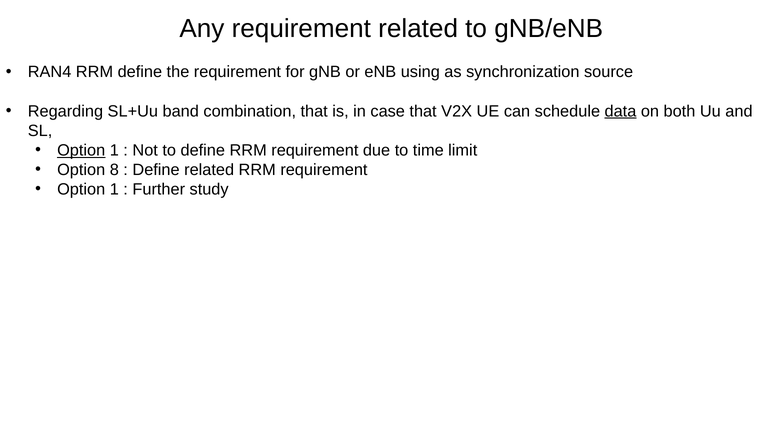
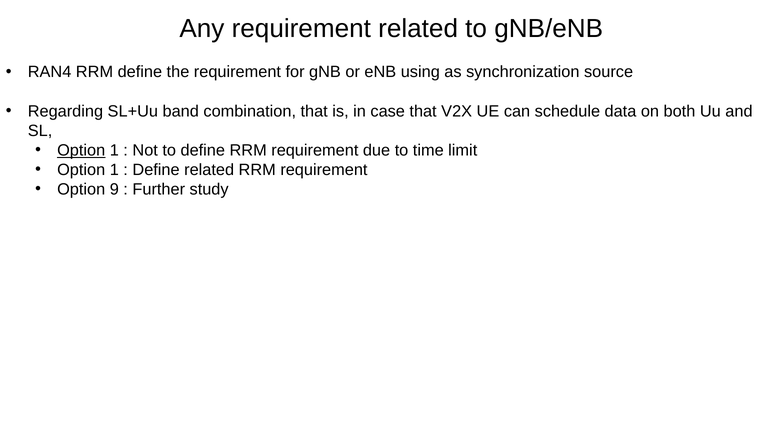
data underline: present -> none
8 at (114, 170): 8 -> 1
1 at (114, 190): 1 -> 9
